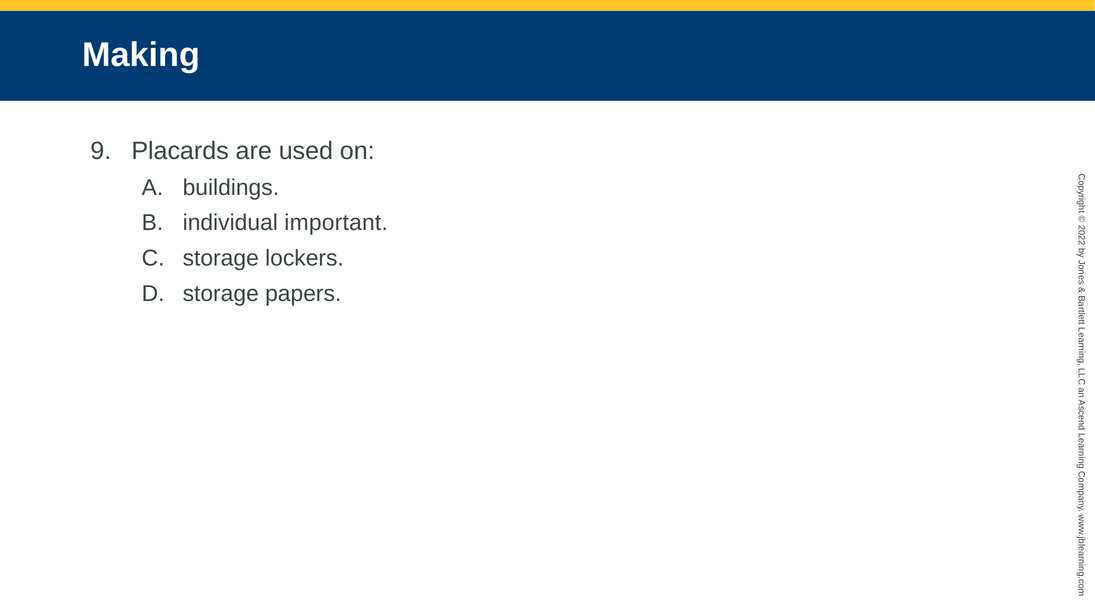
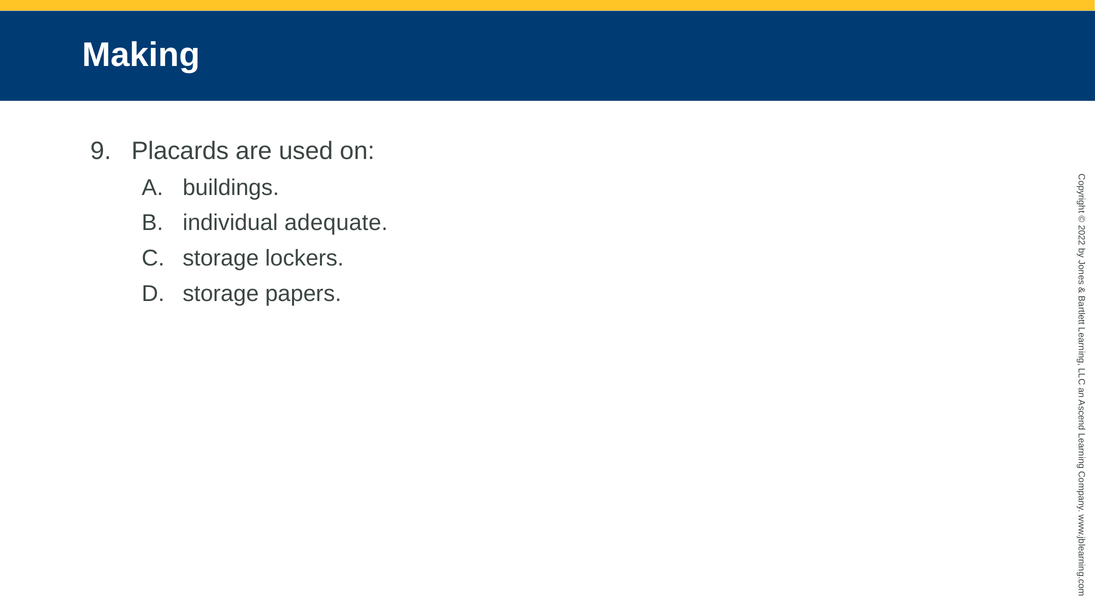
important: important -> adequate
